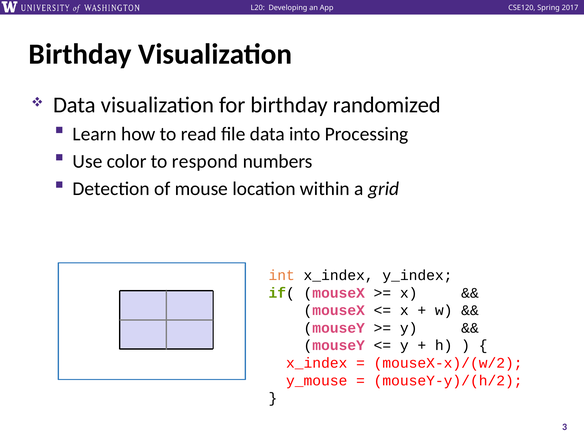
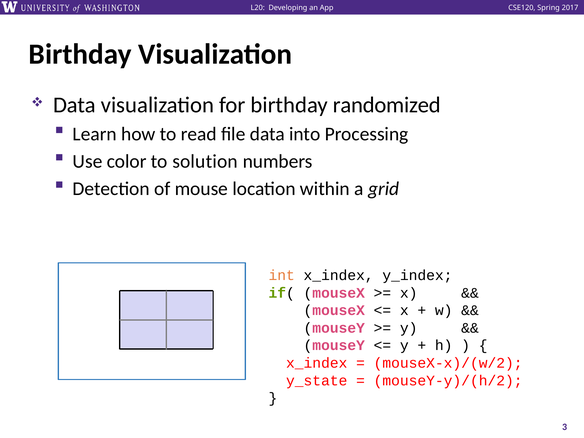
respond: respond -> solution
y_mouse: y_mouse -> y_state
